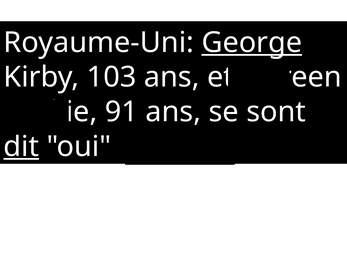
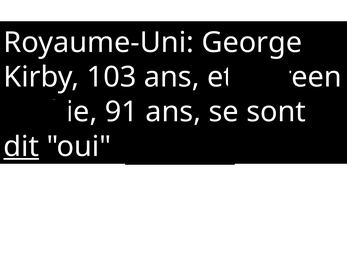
George underline: present -> none
